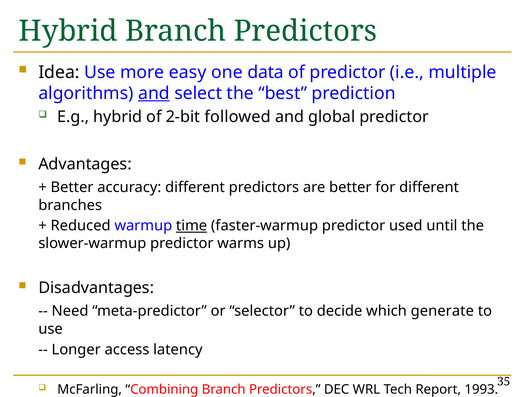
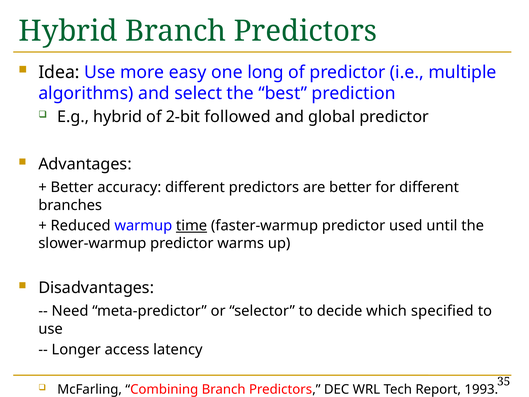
data: data -> long
and at (154, 93) underline: present -> none
generate: generate -> specified
